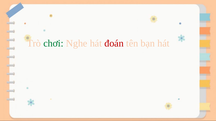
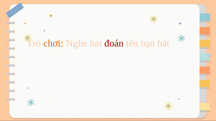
chơi colour: green -> orange
